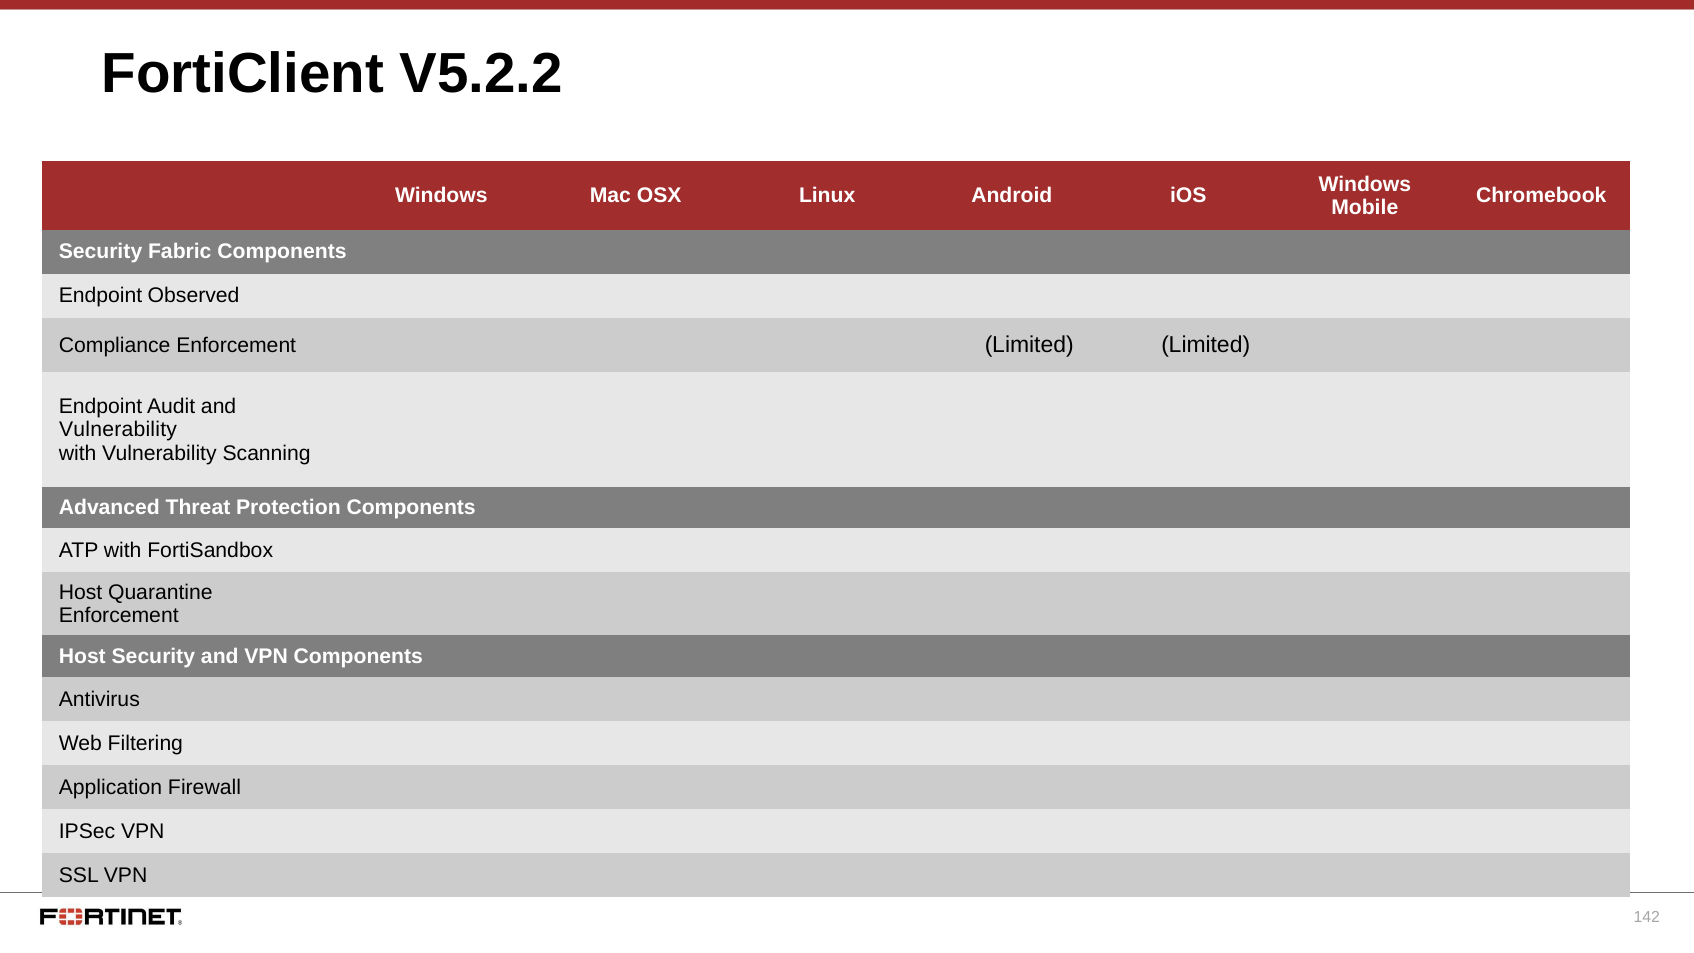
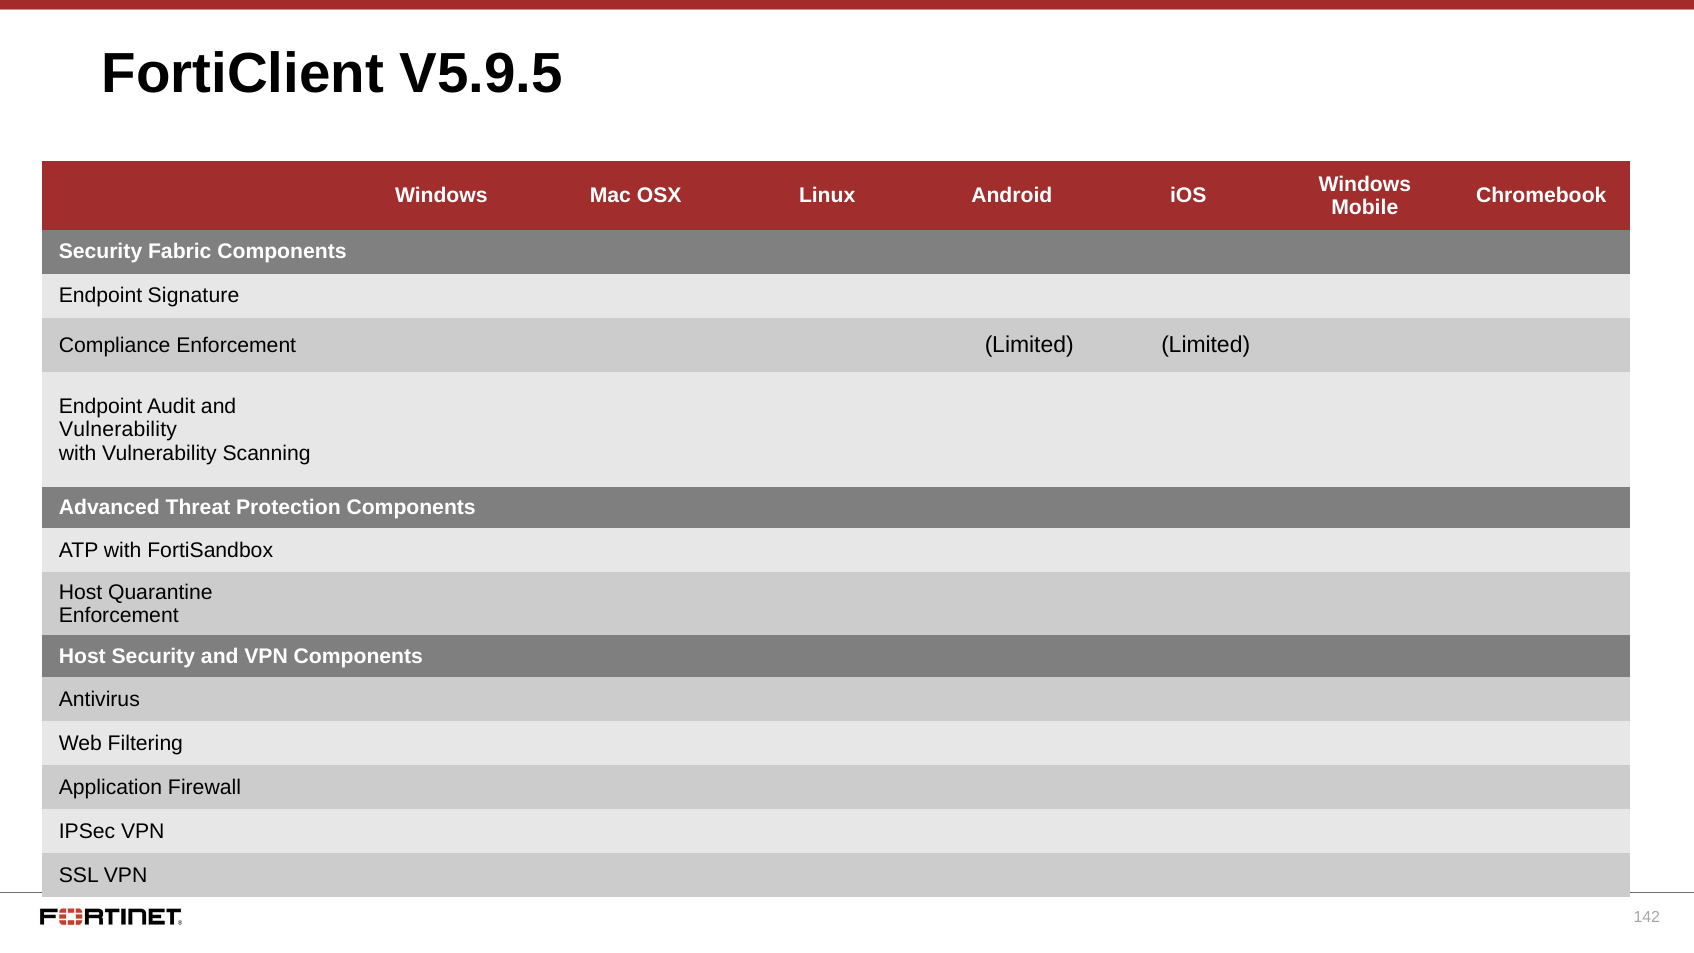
V5.2.2: V5.2.2 -> V5.9.5
Observed: Observed -> Signature
